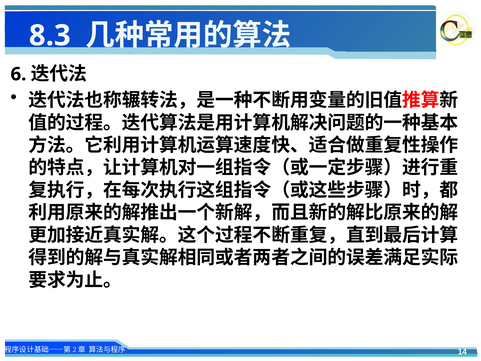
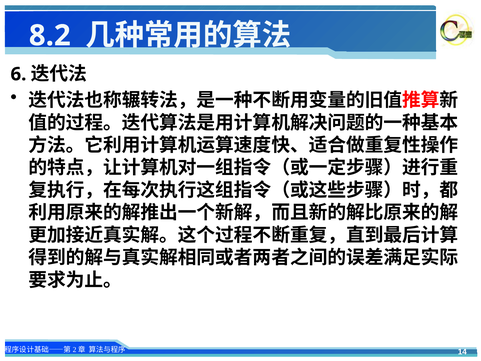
8.3: 8.3 -> 8.2
